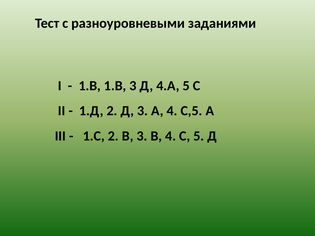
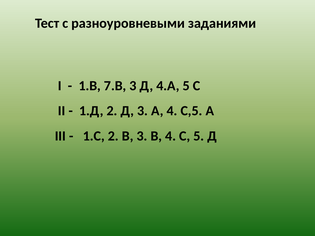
1.В 1.В: 1.В -> 7.В
